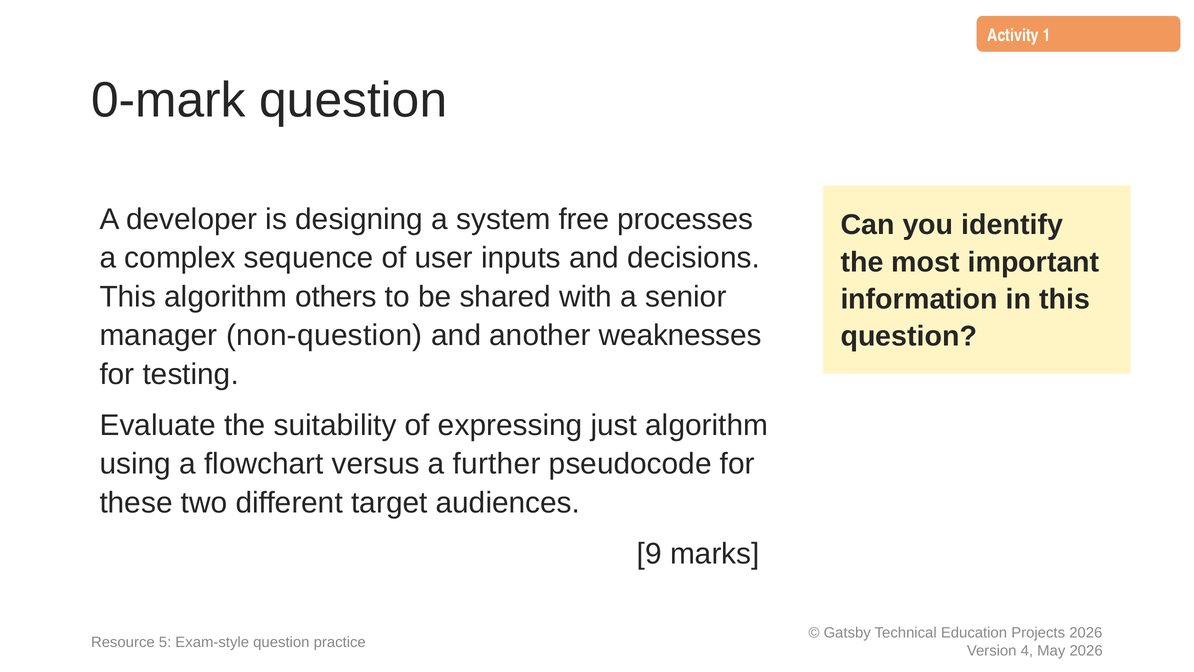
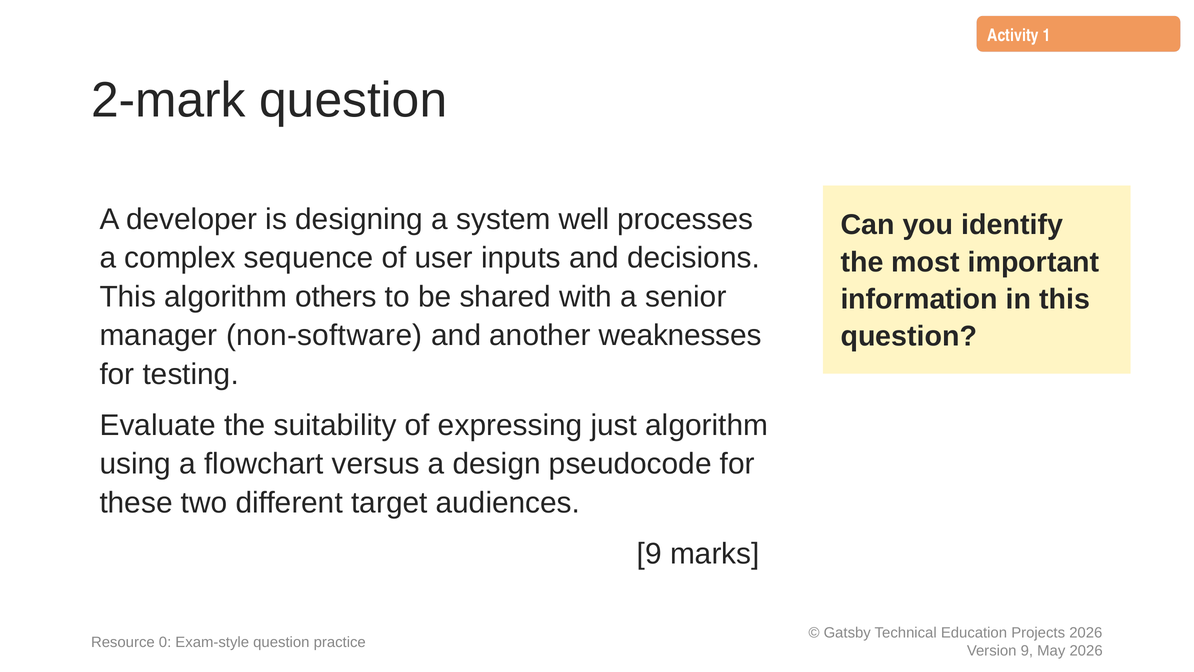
0-mark: 0-mark -> 2-mark
free: free -> well
non-question: non-question -> non-software
further: further -> design
5: 5 -> 0
4 at (1027, 650): 4 -> 9
